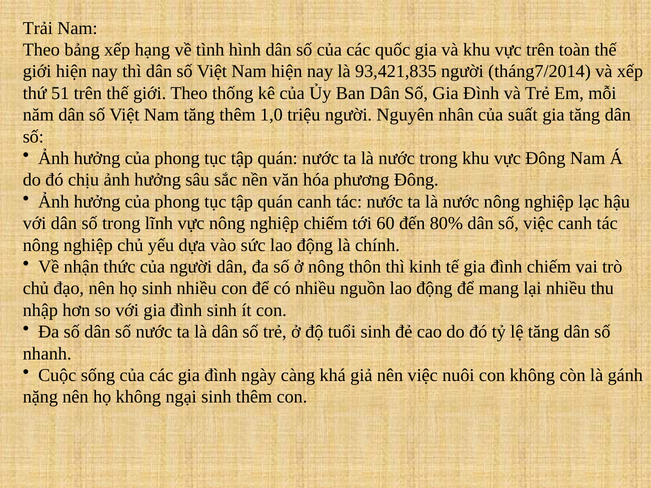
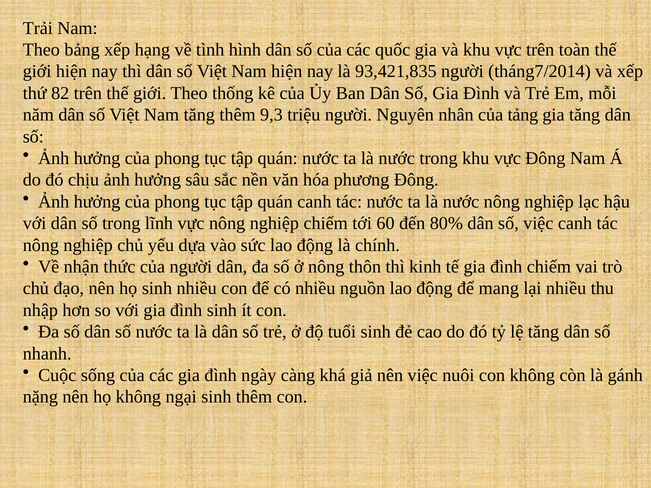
51: 51 -> 82
1,0: 1,0 -> 9,3
suất: suất -> tảng
